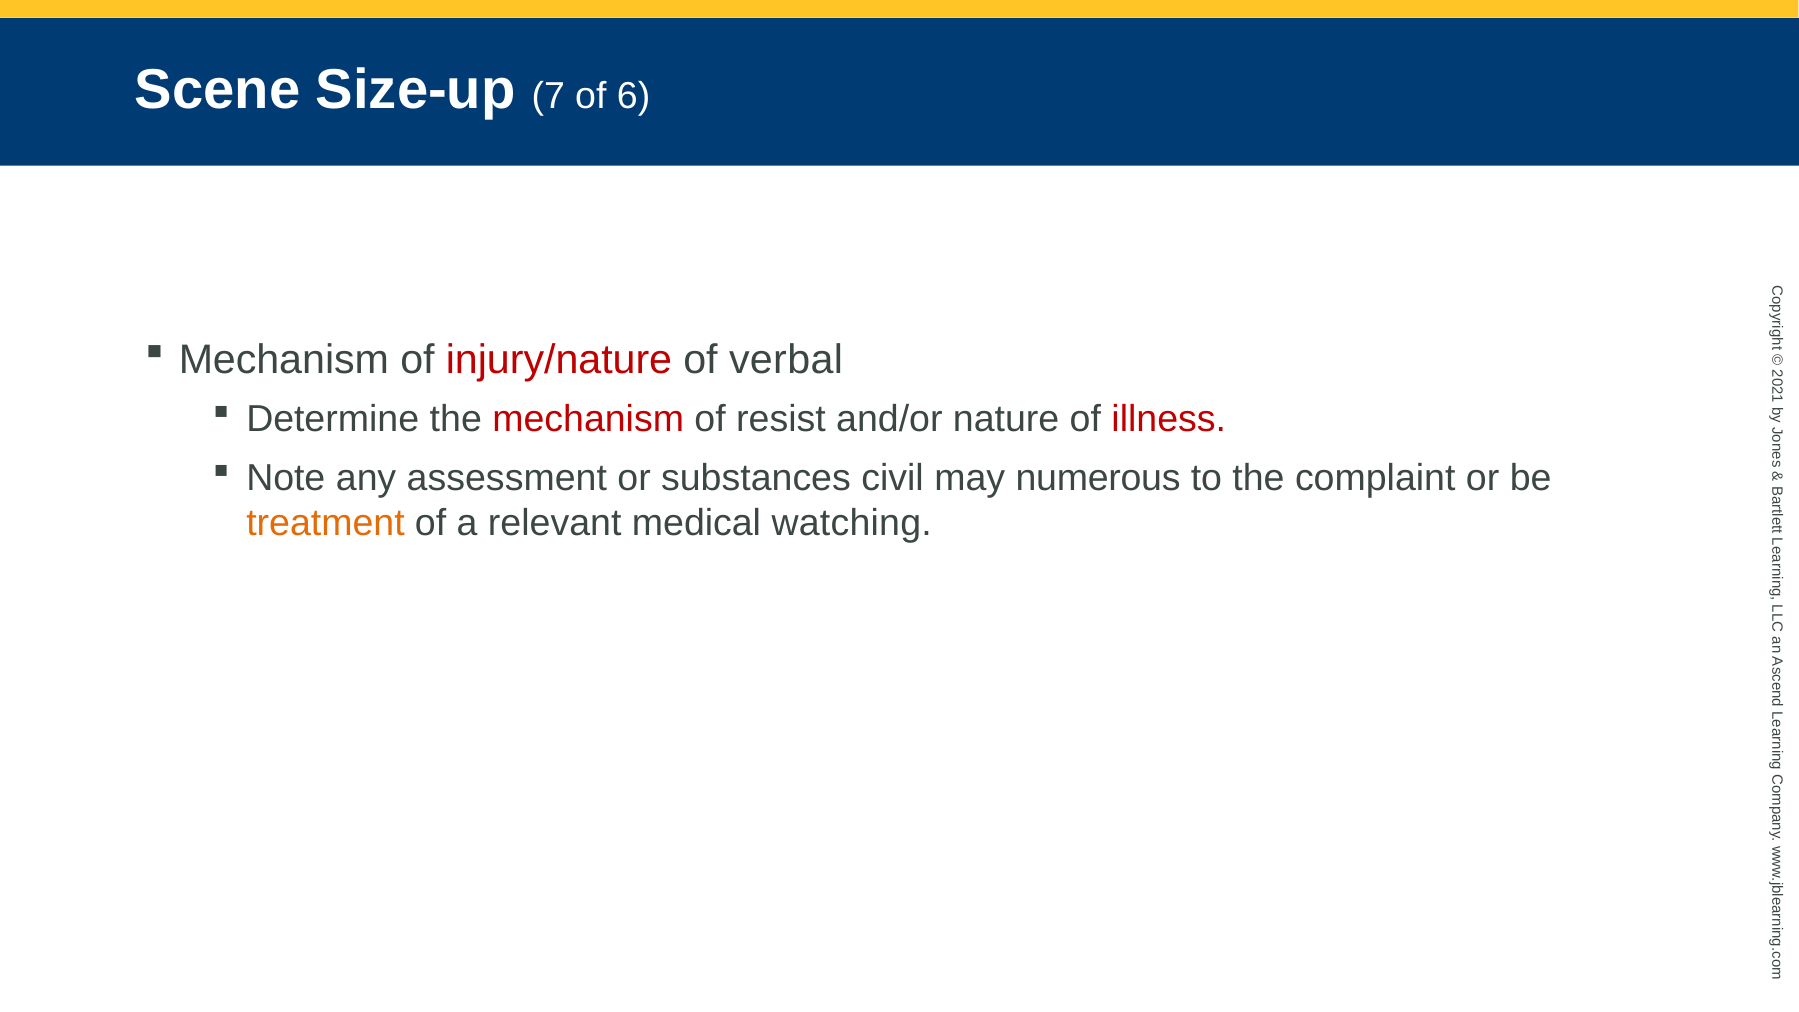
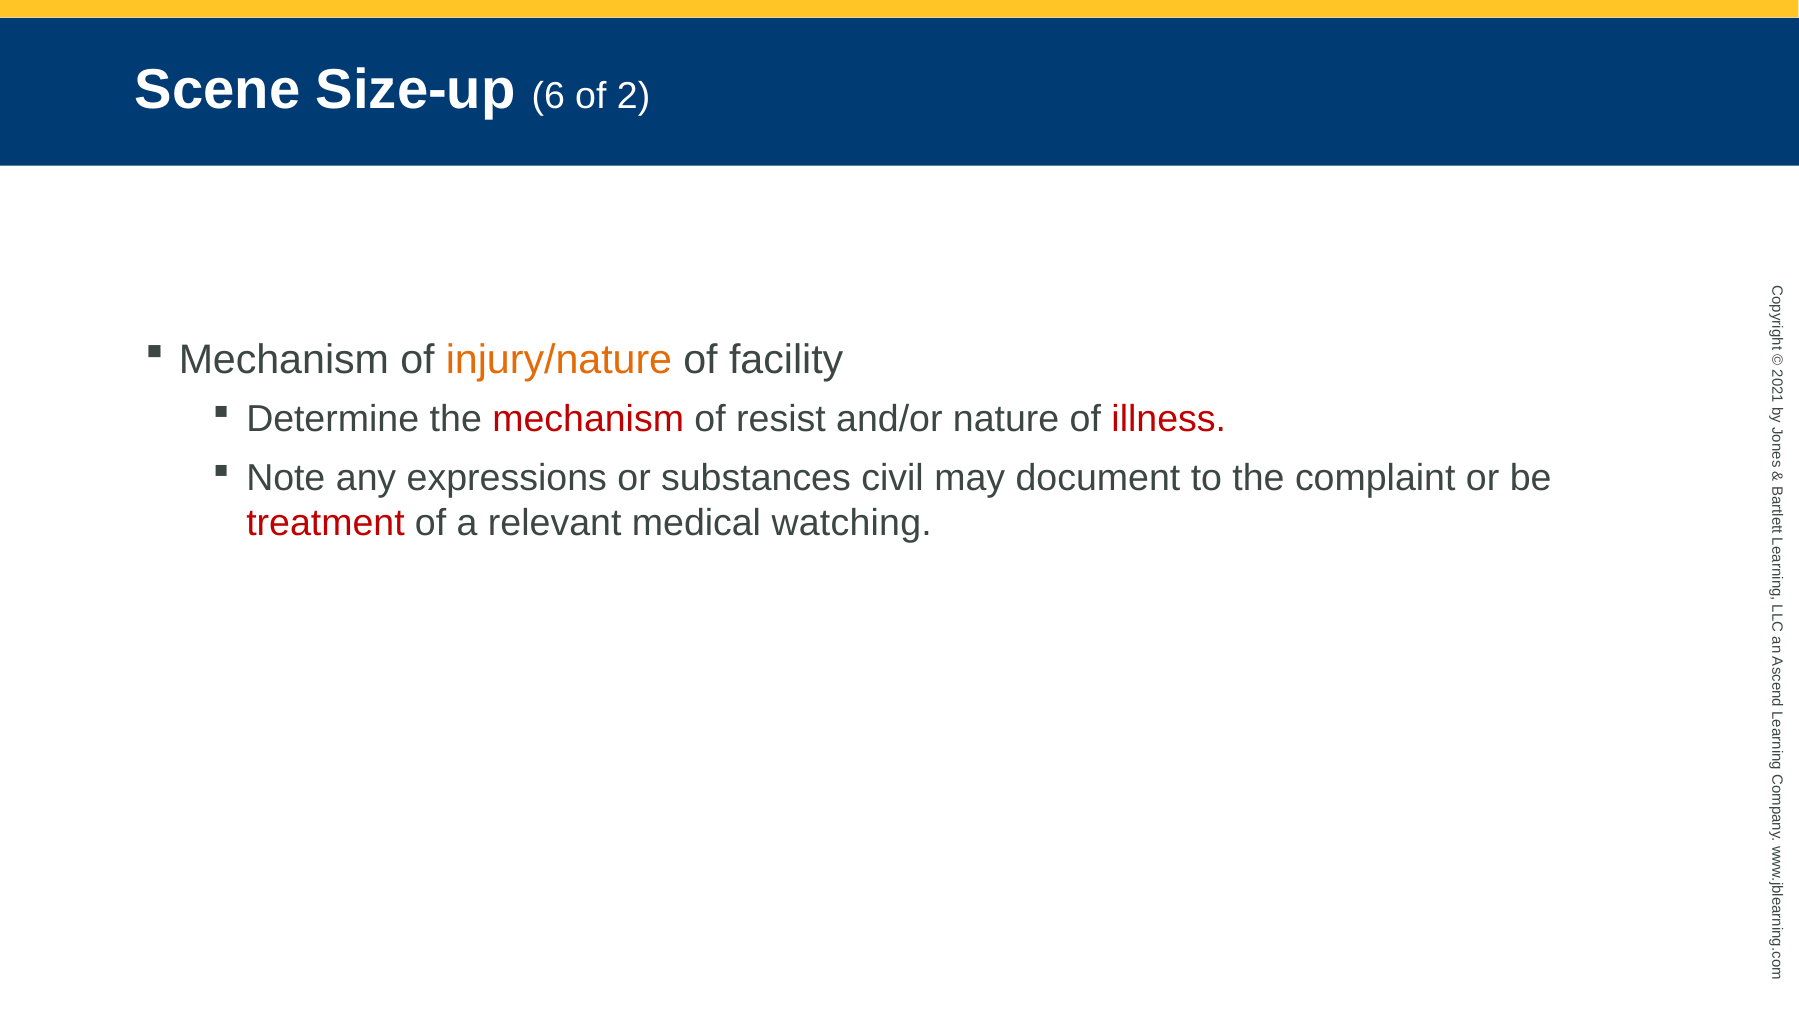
7: 7 -> 6
of 6: 6 -> 2
injury/nature colour: red -> orange
verbal: verbal -> facility
assessment: assessment -> expressions
numerous: numerous -> document
treatment colour: orange -> red
